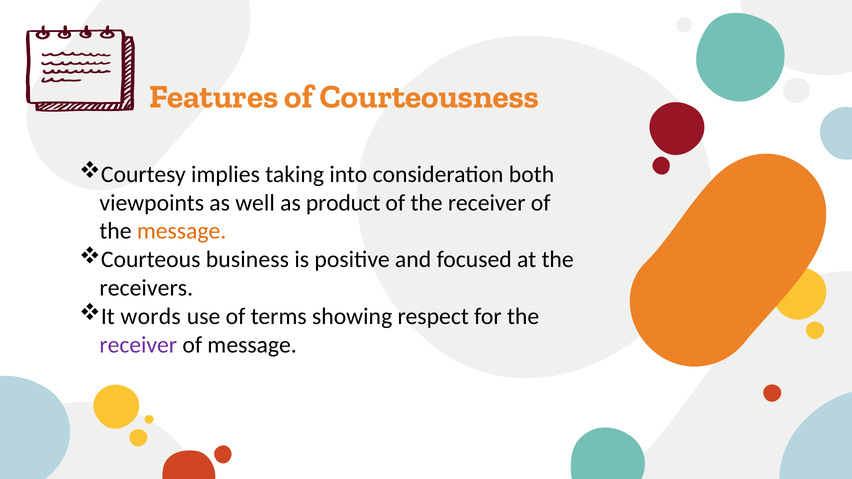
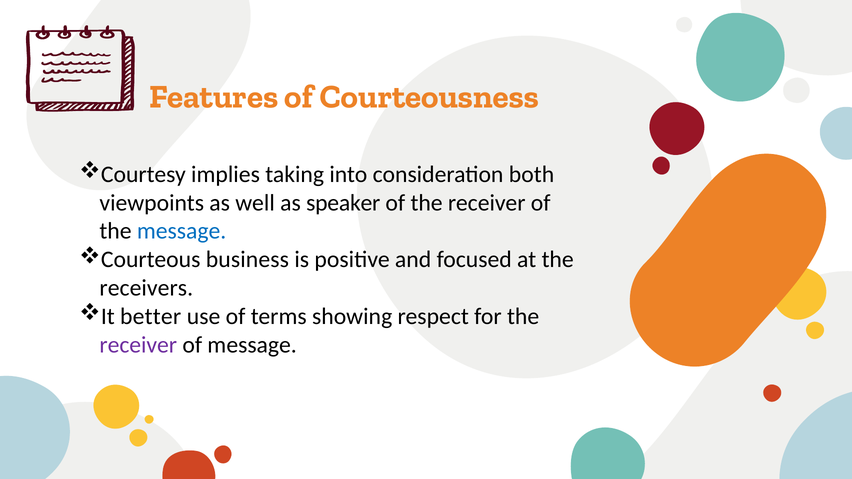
product: product -> speaker
message at (182, 231) colour: orange -> blue
words: words -> better
